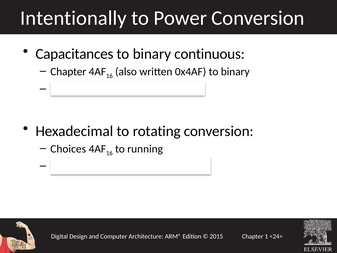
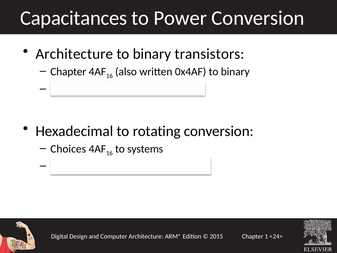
Intentionally: Intentionally -> Capacitances
Capacitances at (75, 54): Capacitances -> Architecture
continuous: continuous -> transistors
running: running -> systems
